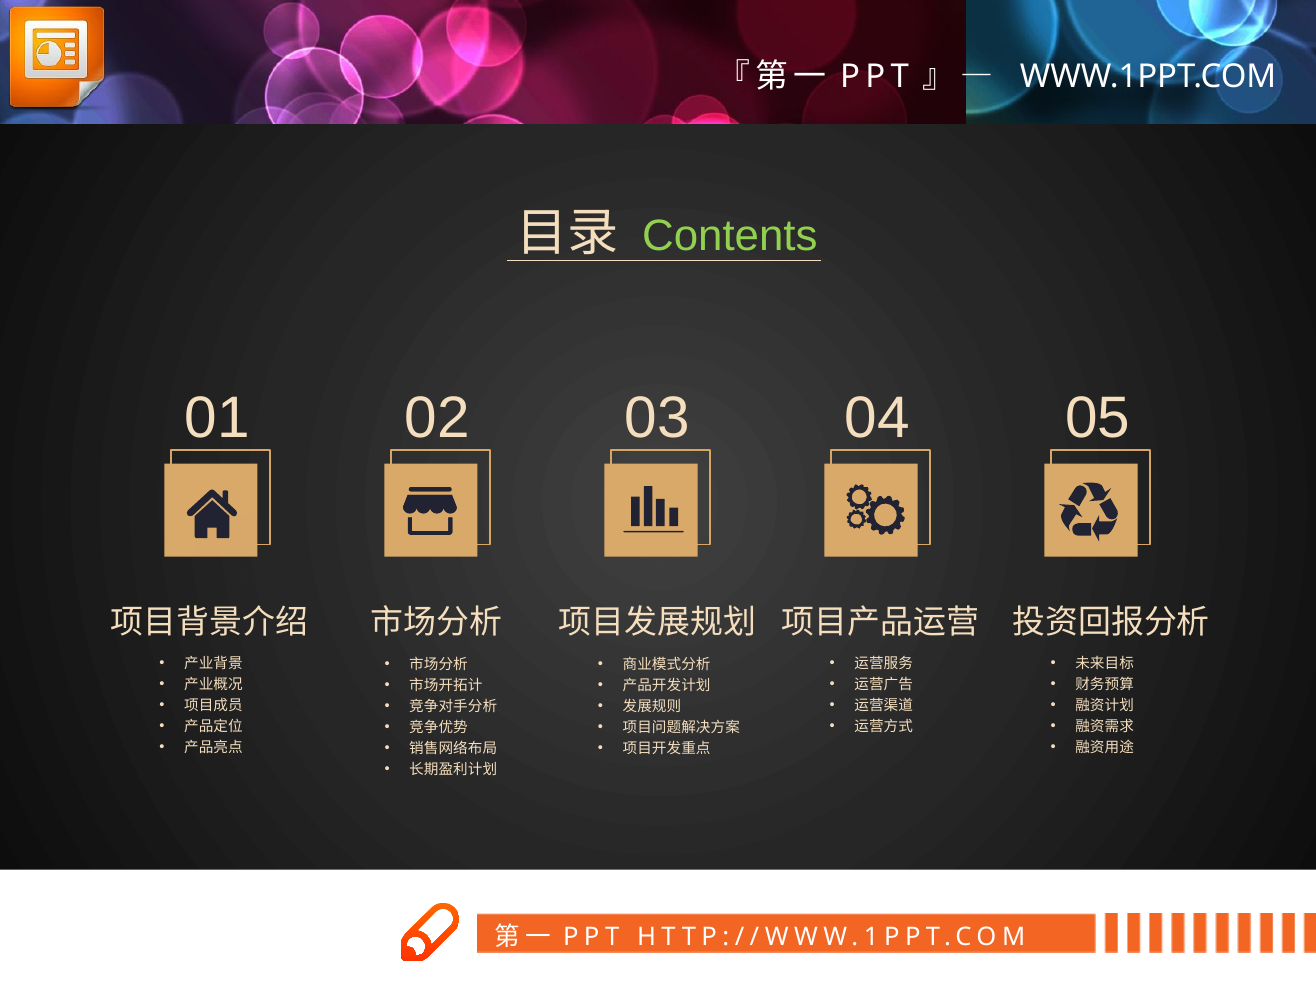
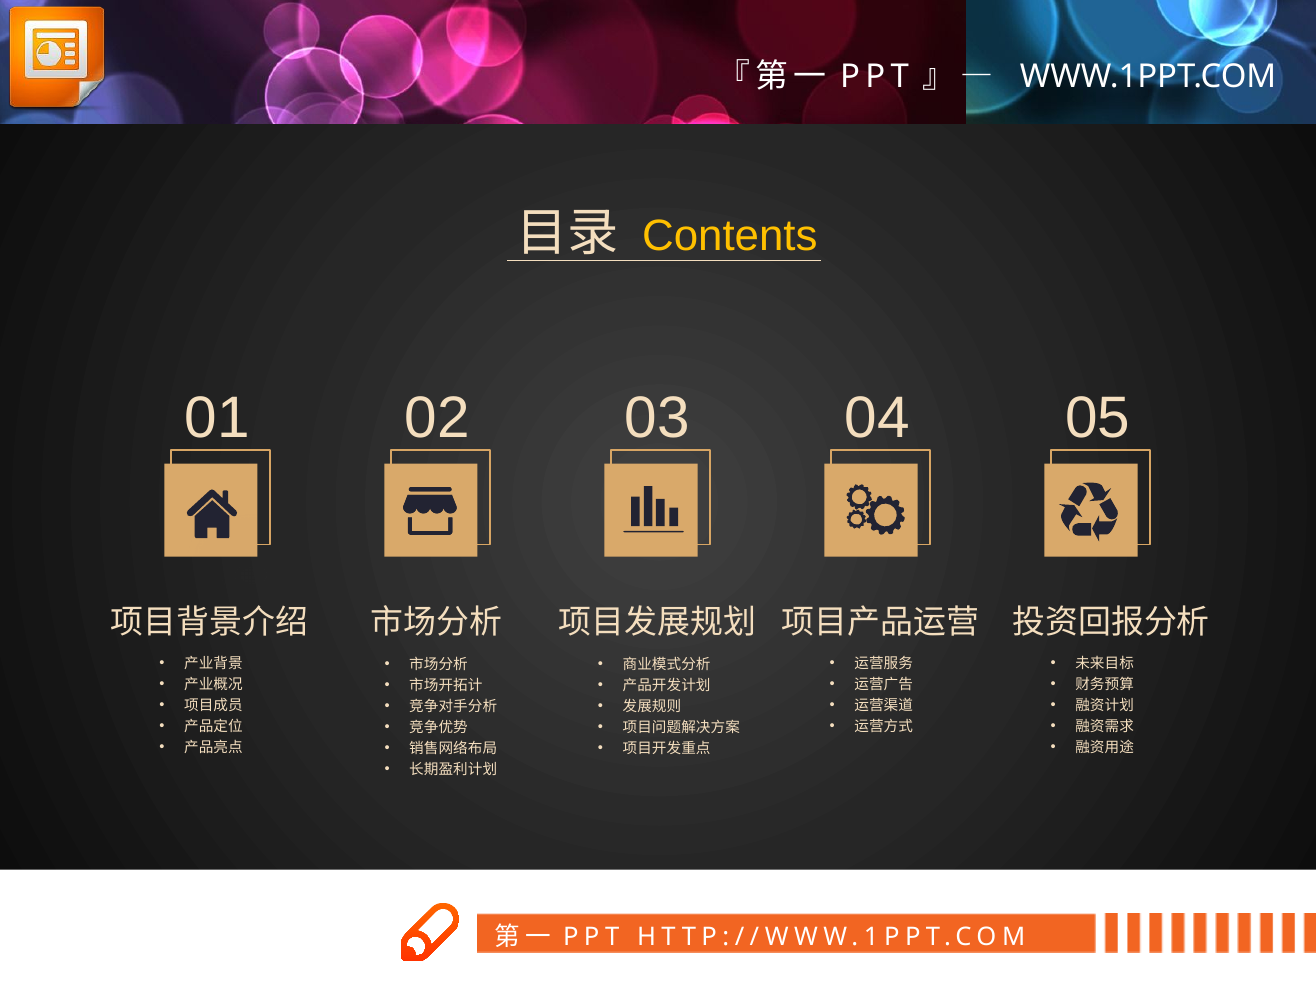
Contents colour: light green -> yellow
